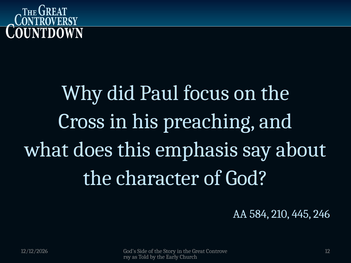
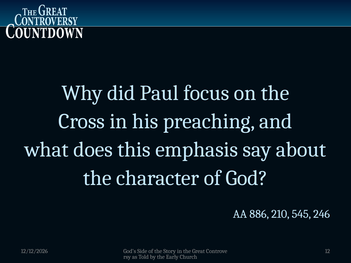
584: 584 -> 886
445: 445 -> 545
